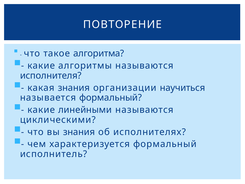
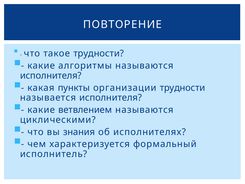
такое алгоритма: алгоритма -> трудности
какая знания: знания -> пункты
организации научиться: научиться -> трудности
называется формальный: формальный -> исполнителя
линейными: линейными -> ветвлением
